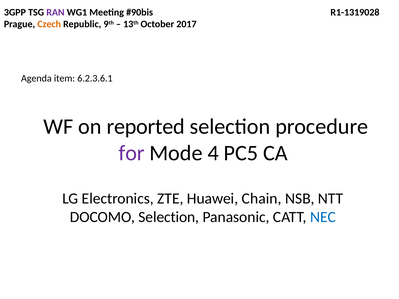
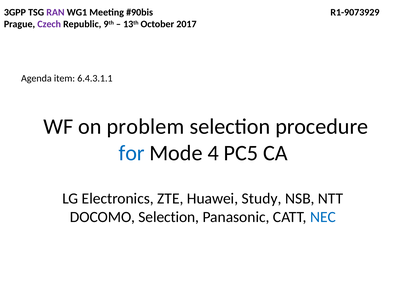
R1-1319028: R1-1319028 -> R1-9073929
Czech colour: orange -> purple
6.2.3.6.1: 6.2.3.6.1 -> 6.4.3.1.1
reported: reported -> problem
for colour: purple -> blue
Chain: Chain -> Study
